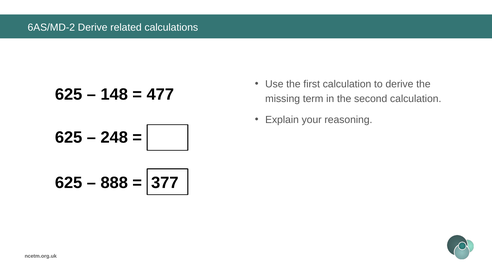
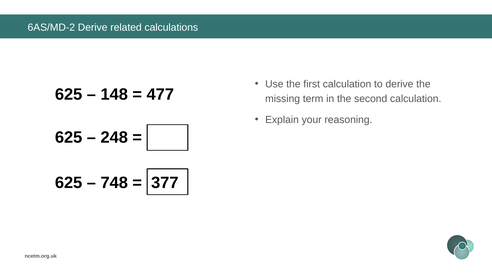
888: 888 -> 748
